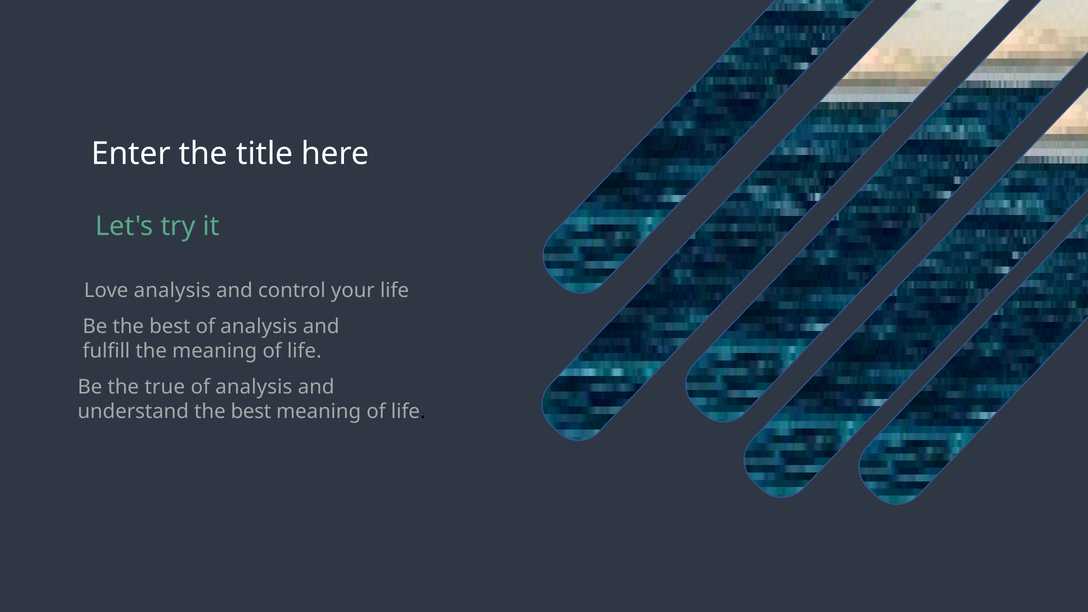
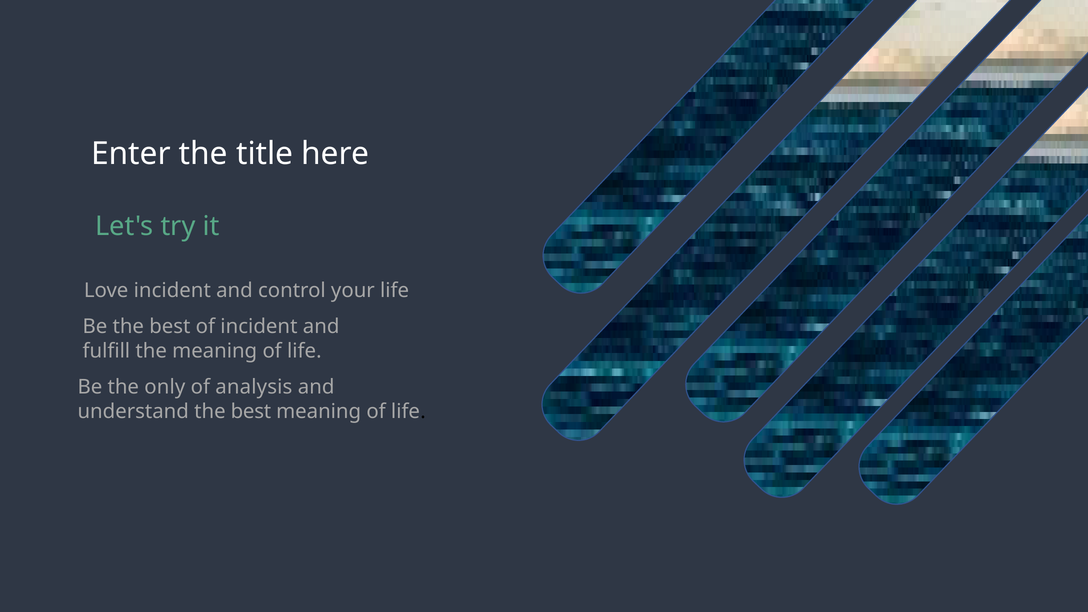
Love analysis: analysis -> incident
best of analysis: analysis -> incident
true: true -> only
